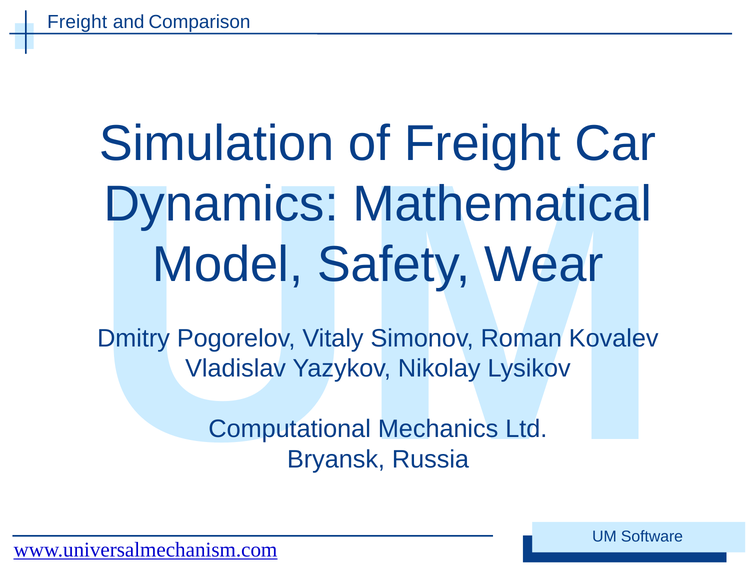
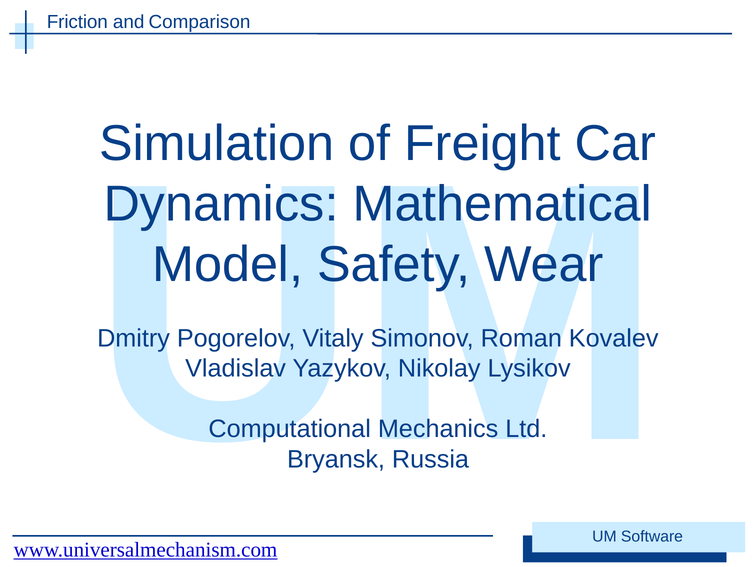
Freight at (77, 22): Freight -> Friction
